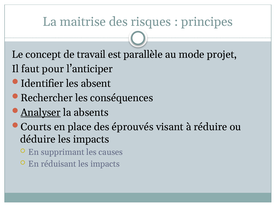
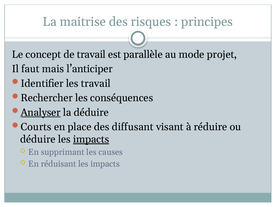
pour: pour -> mais
les absent: absent -> travail
la absents: absents -> déduire
éprouvés: éprouvés -> diffusant
impacts at (91, 139) underline: none -> present
